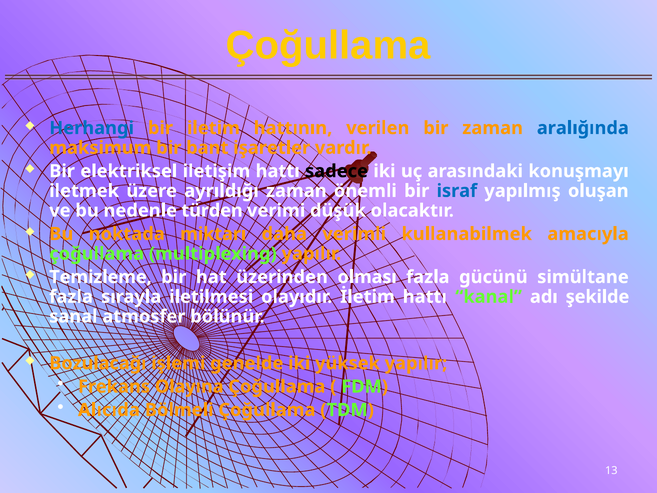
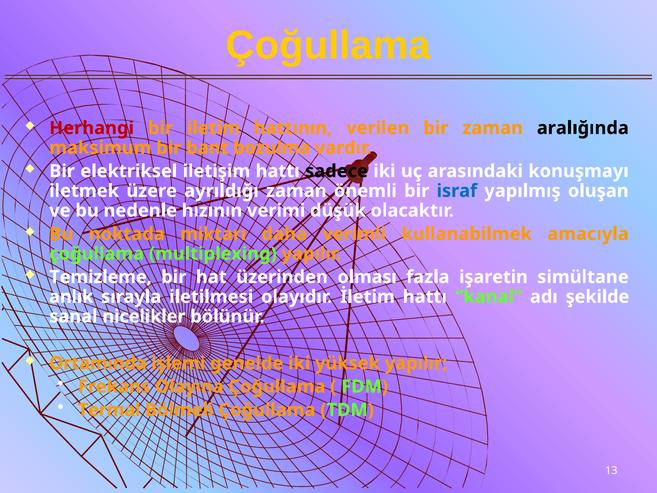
Herhangi colour: blue -> red
aralığında colour: blue -> black
işaretler: işaretler -> bozulma
türden: türden -> hızının
gücünü: gücünü -> işaretin
fazla at (71, 297): fazla -> anlık
atmosfer: atmosfer -> nicelikler
Bozulacağı: Bozulacağı -> Ortamında
Alıcıda: Alıcıda -> Termal
